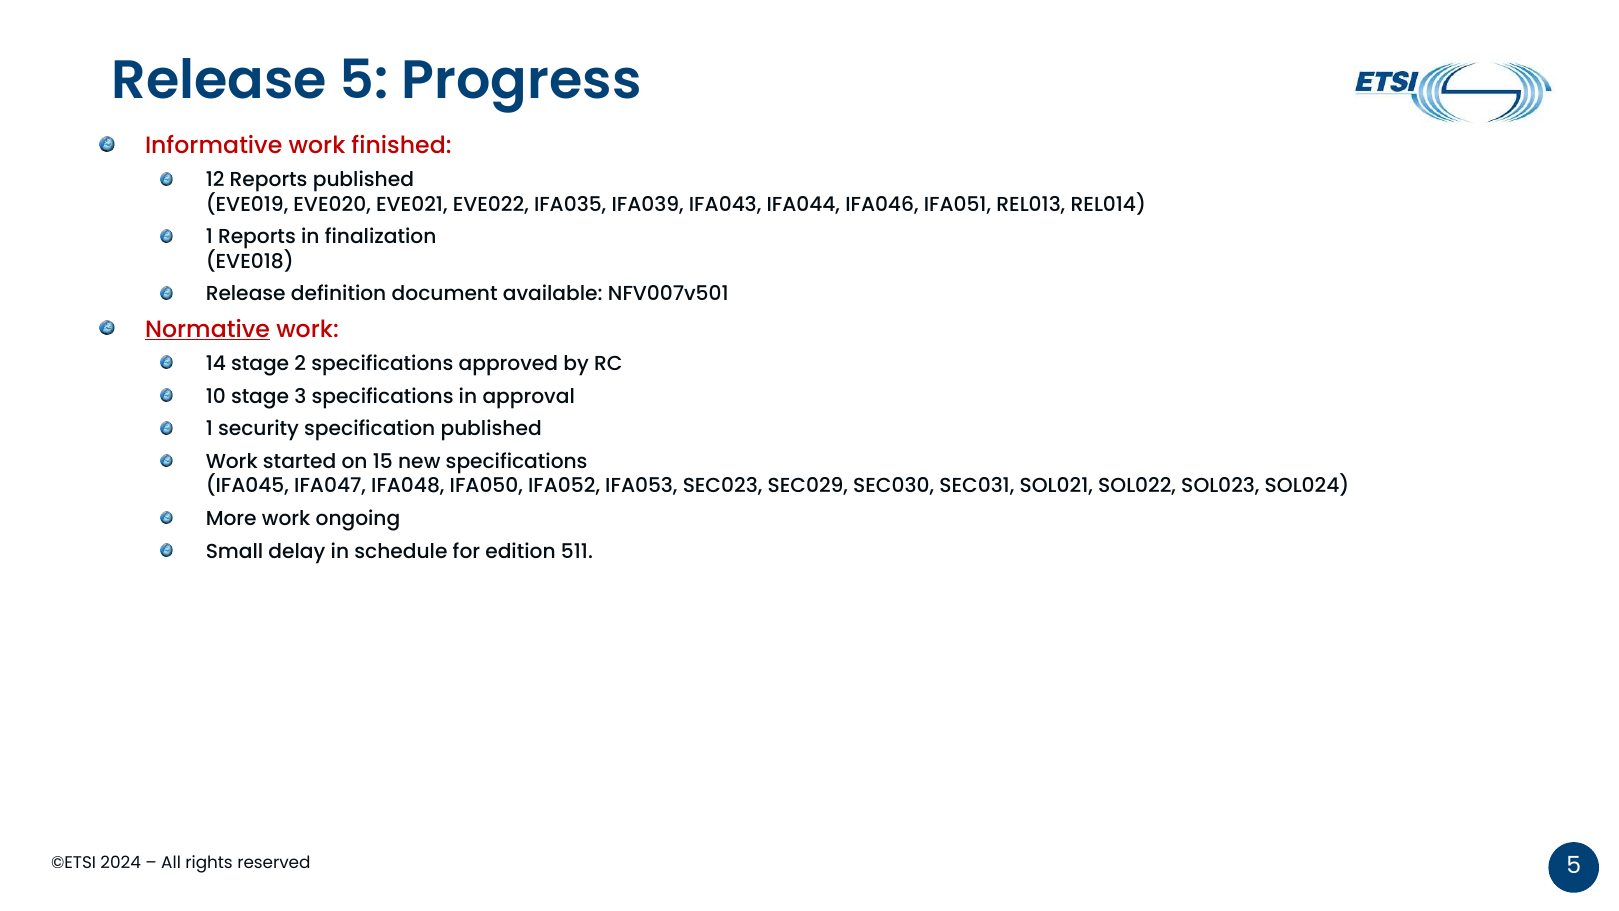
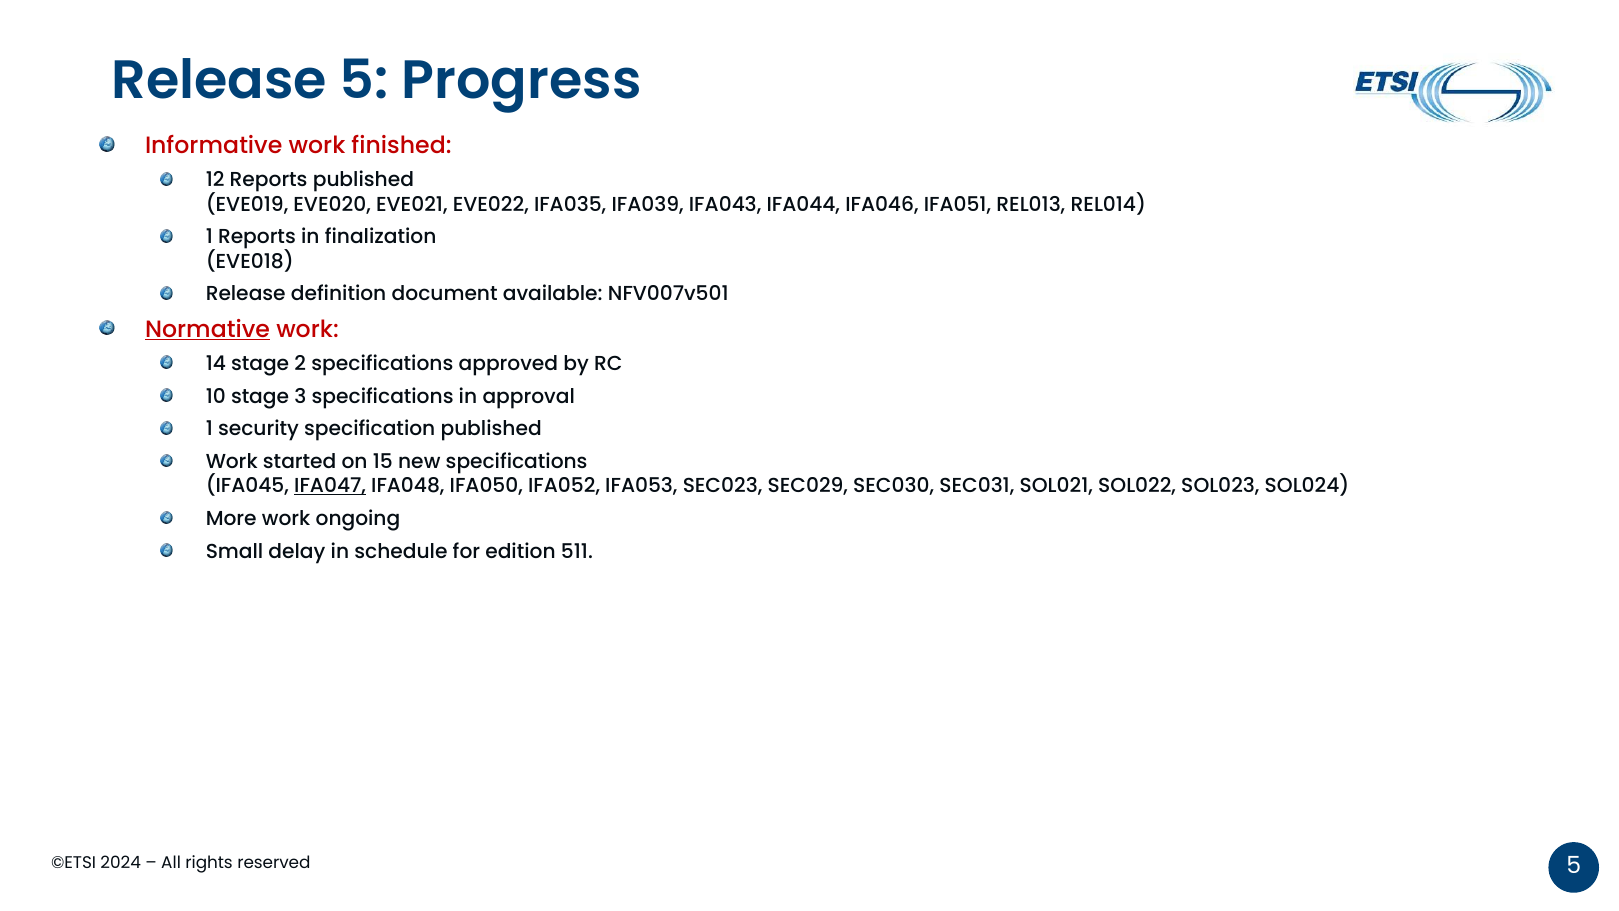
IFA047 underline: none -> present
